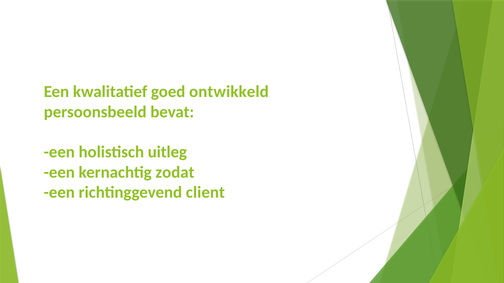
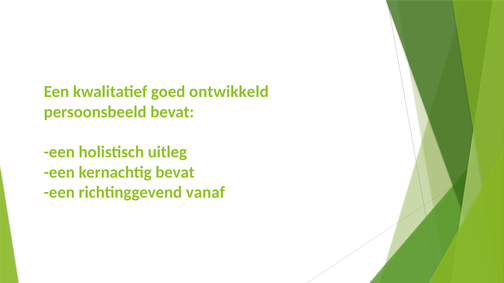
kernachtig zodat: zodat -> bevat
client: client -> vanaf
